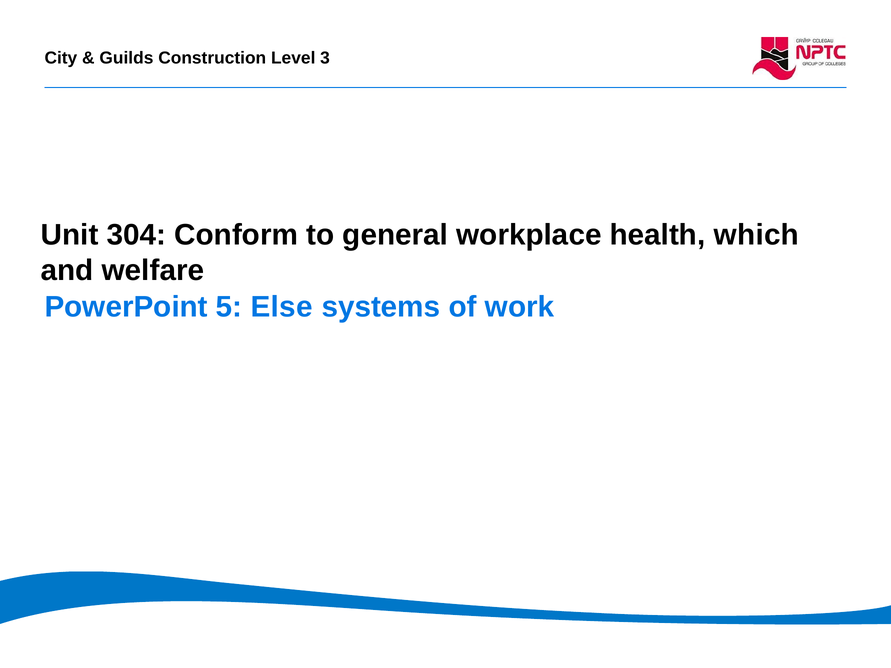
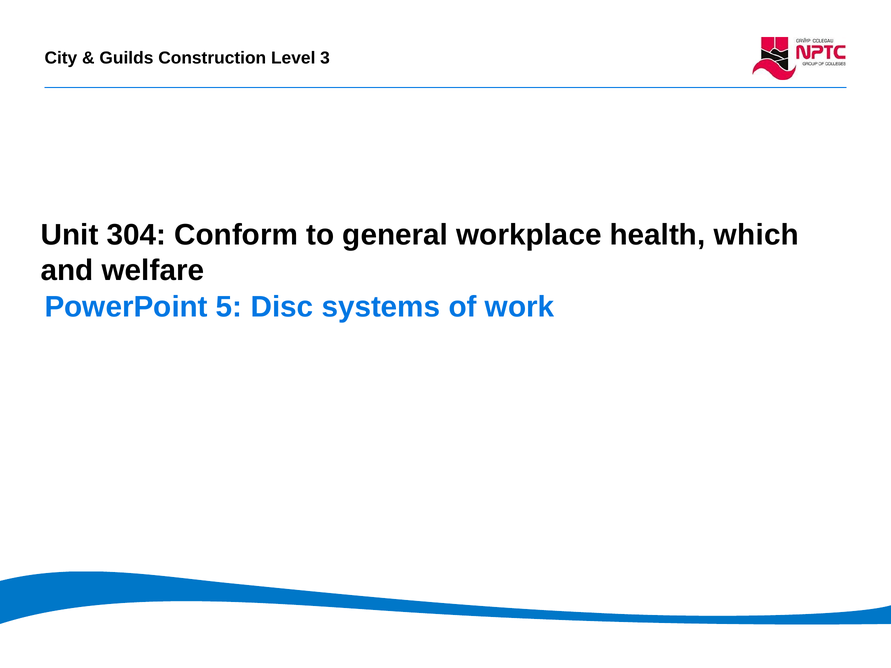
Else: Else -> Disc
